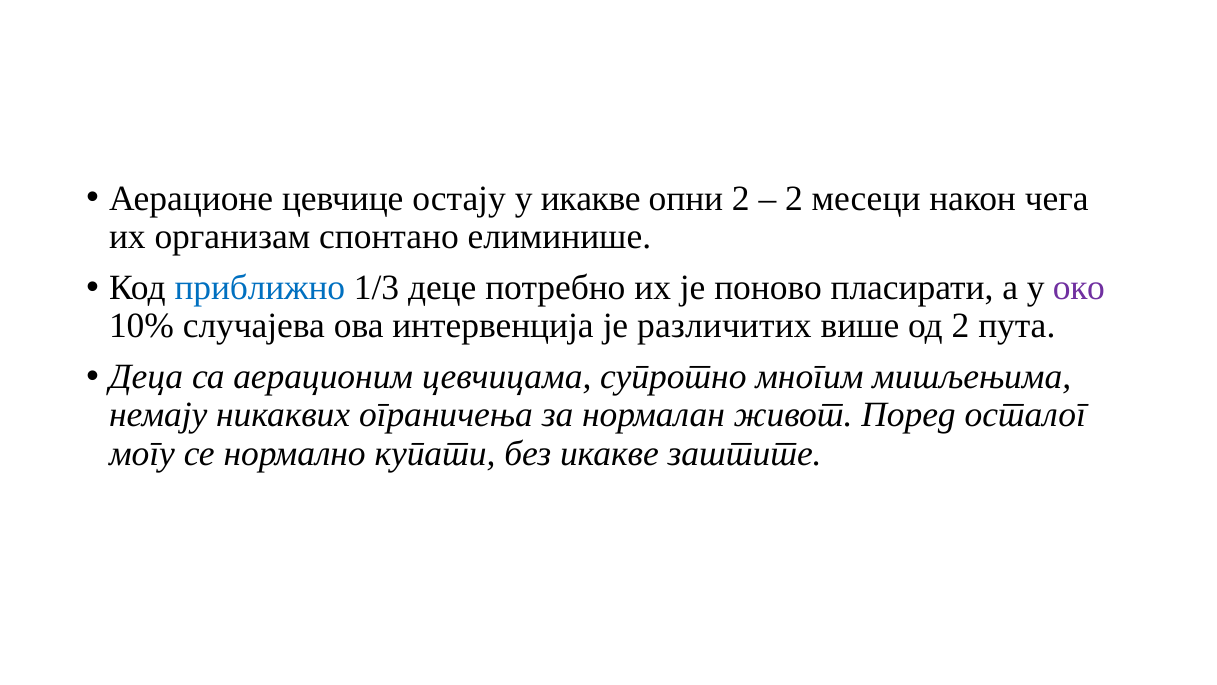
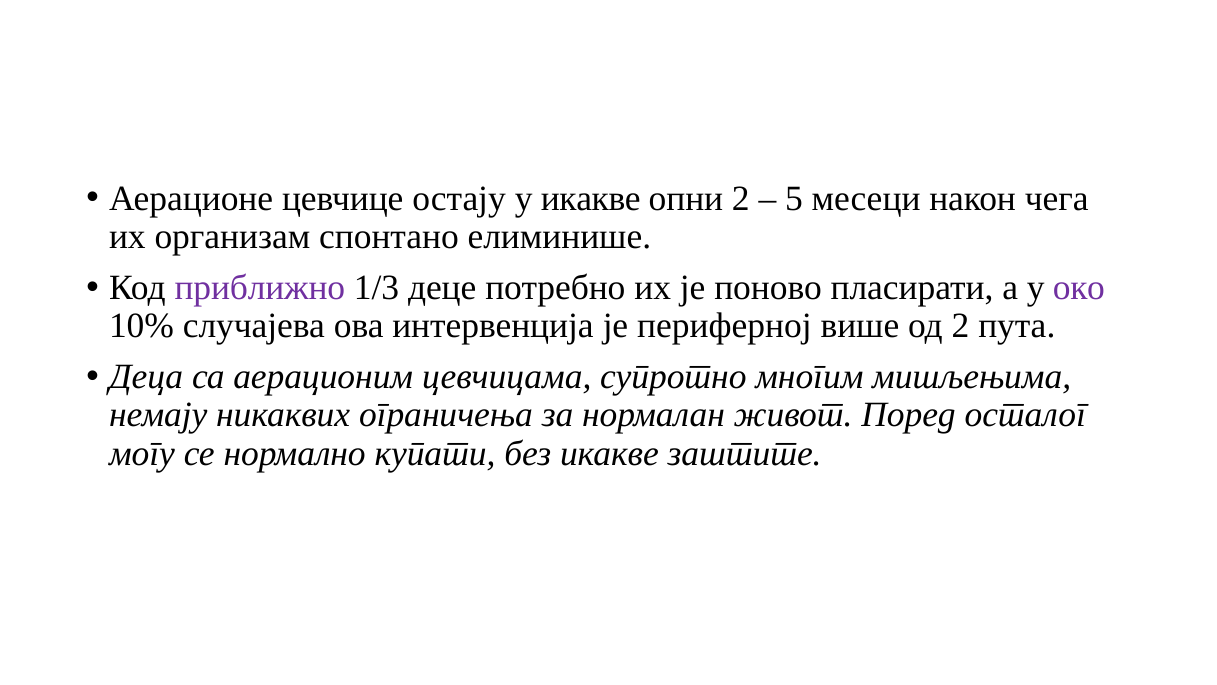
2 at (794, 198): 2 -> 5
приближно colour: blue -> purple
различитих: различитих -> периферној
